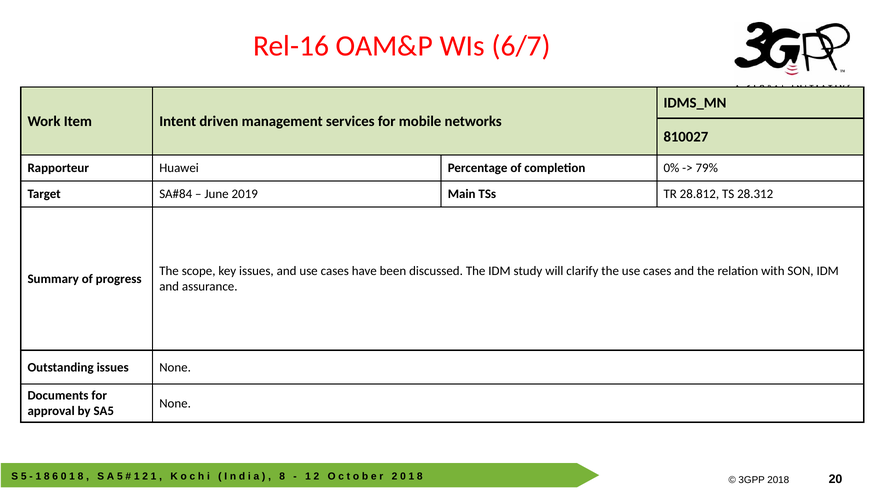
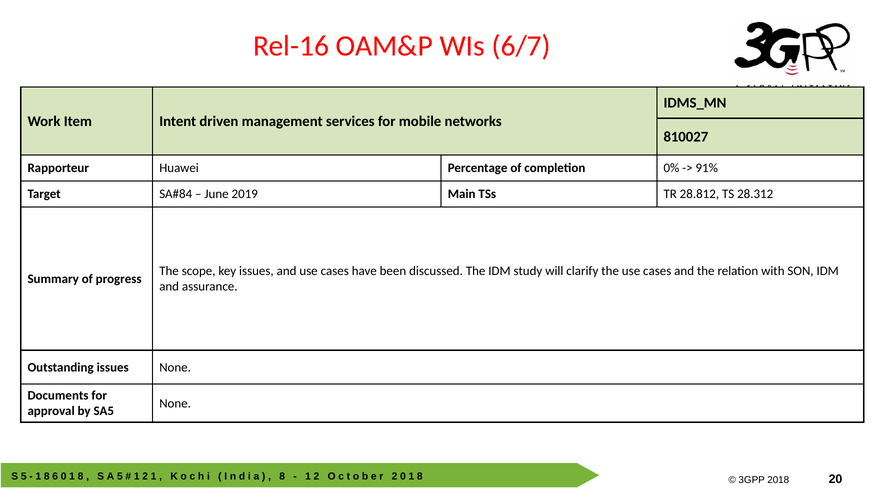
79%: 79% -> 91%
